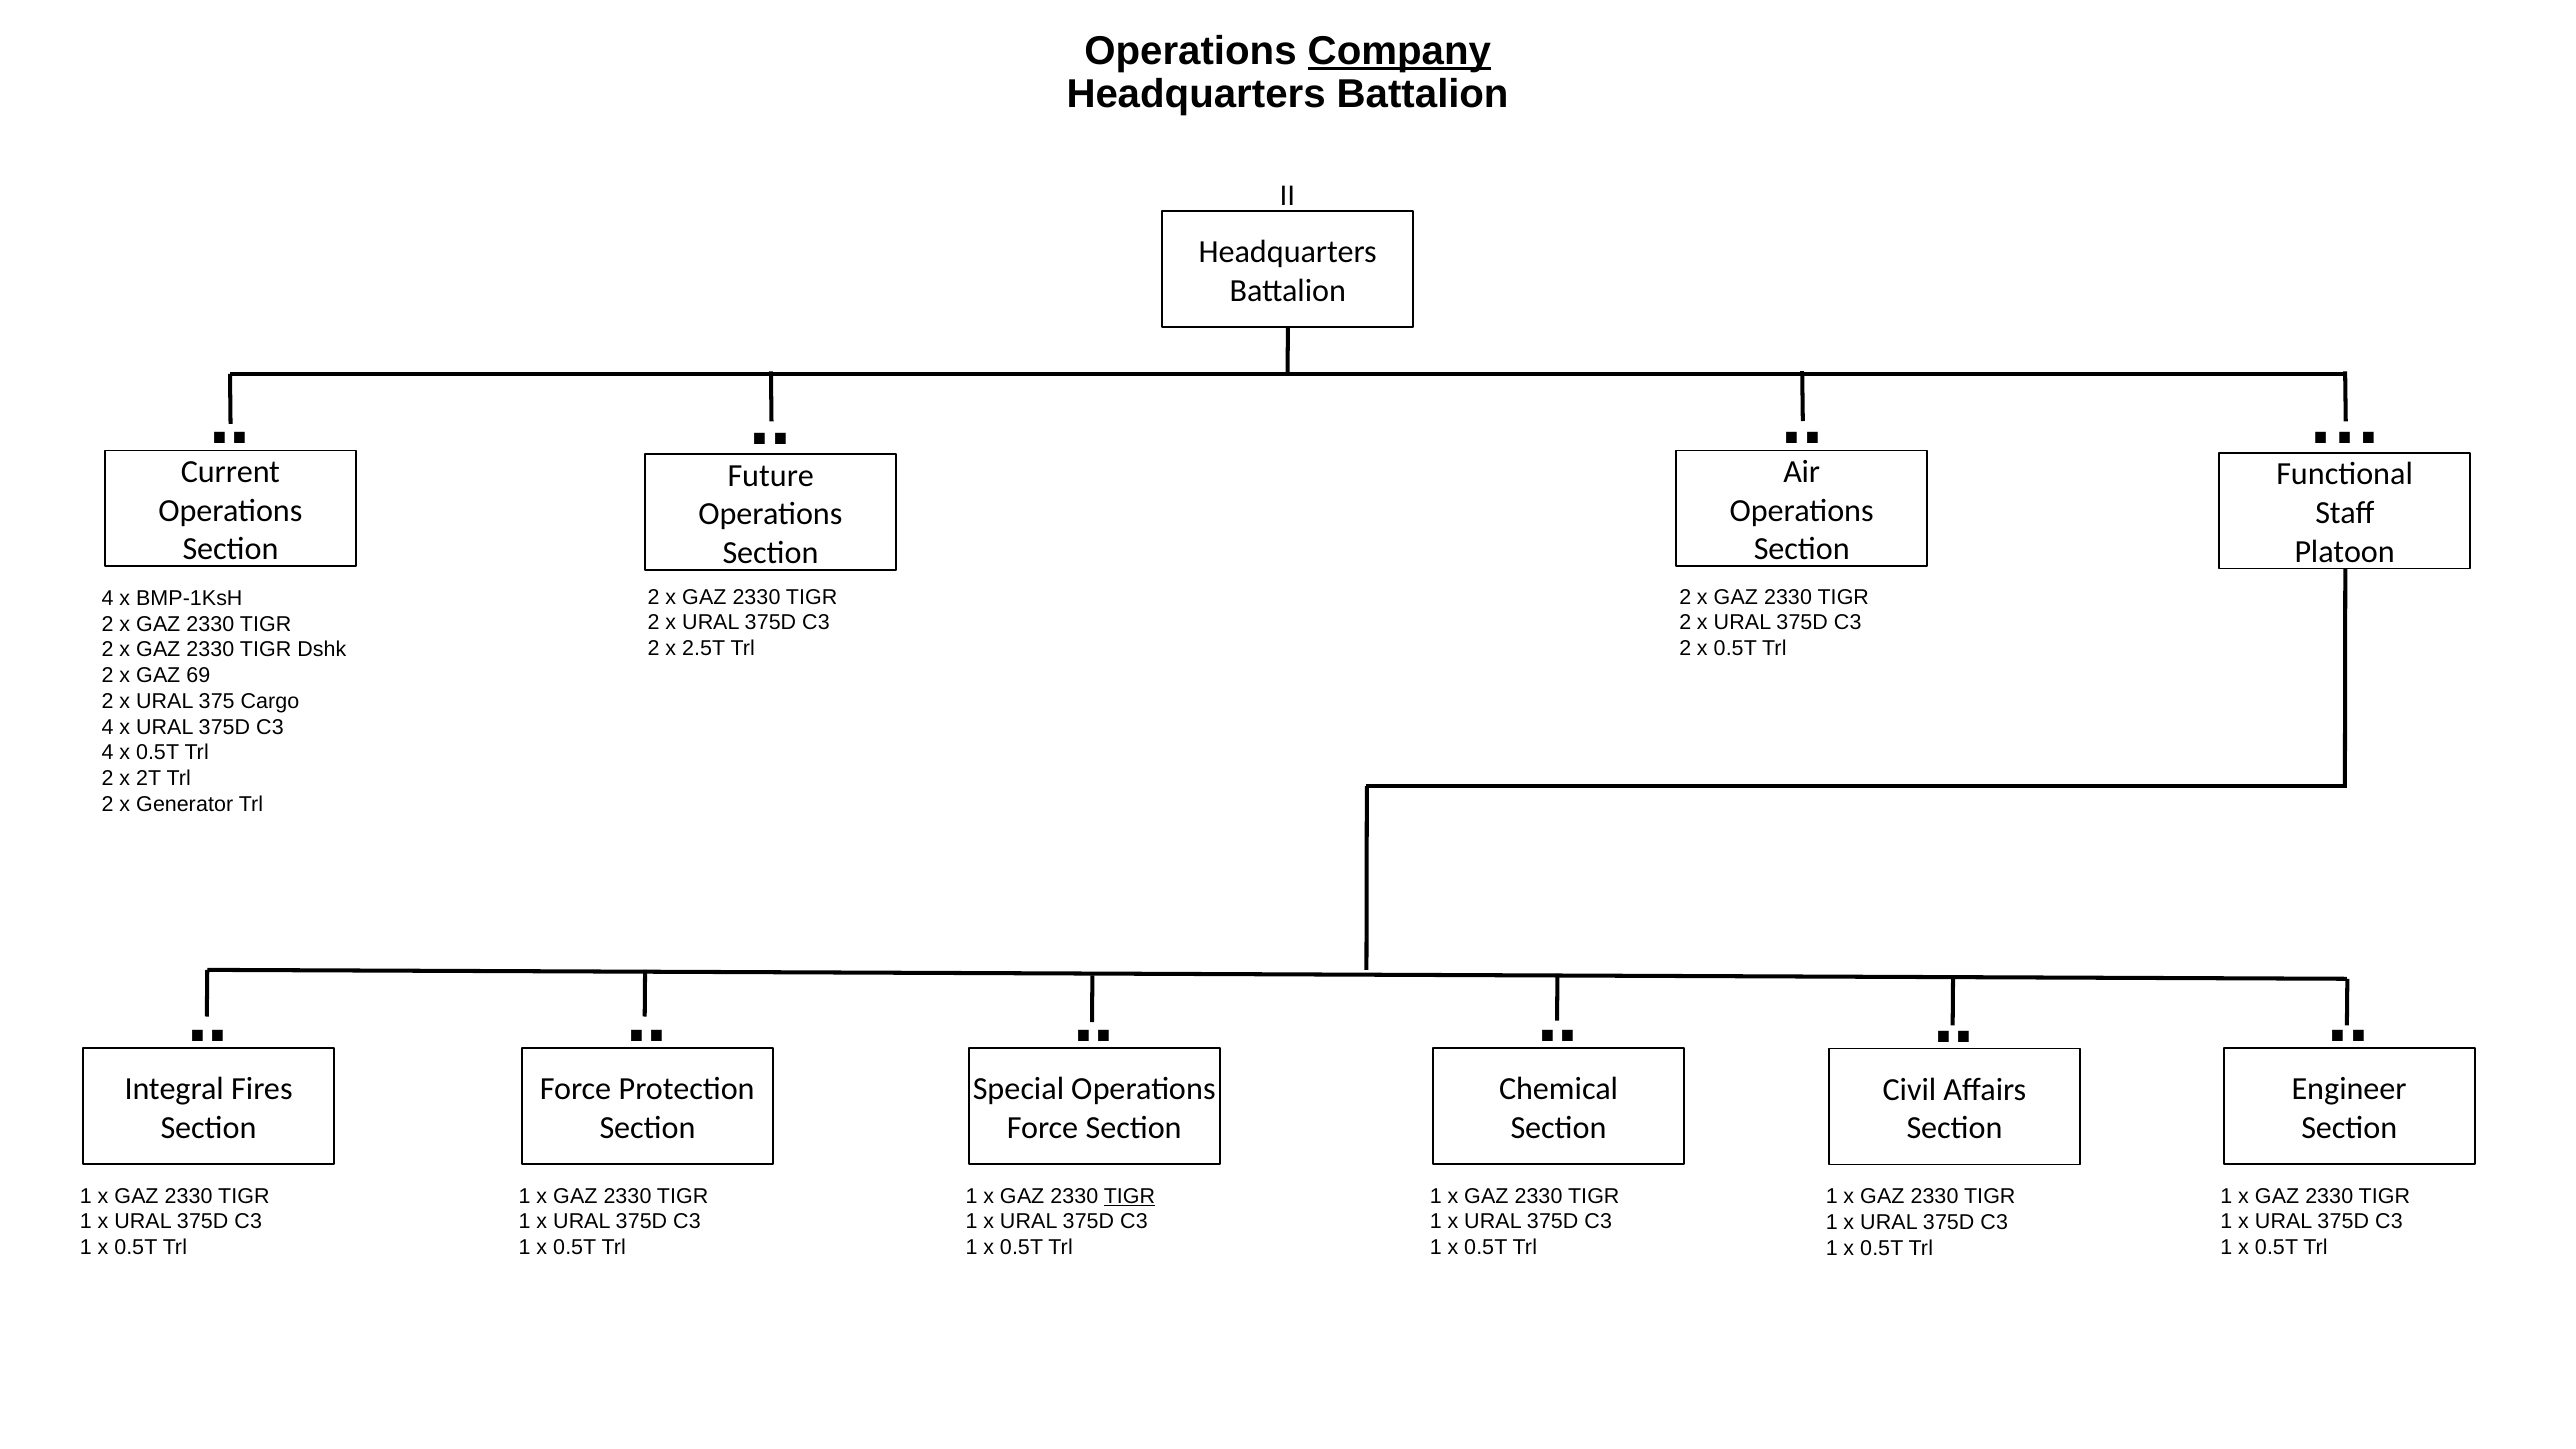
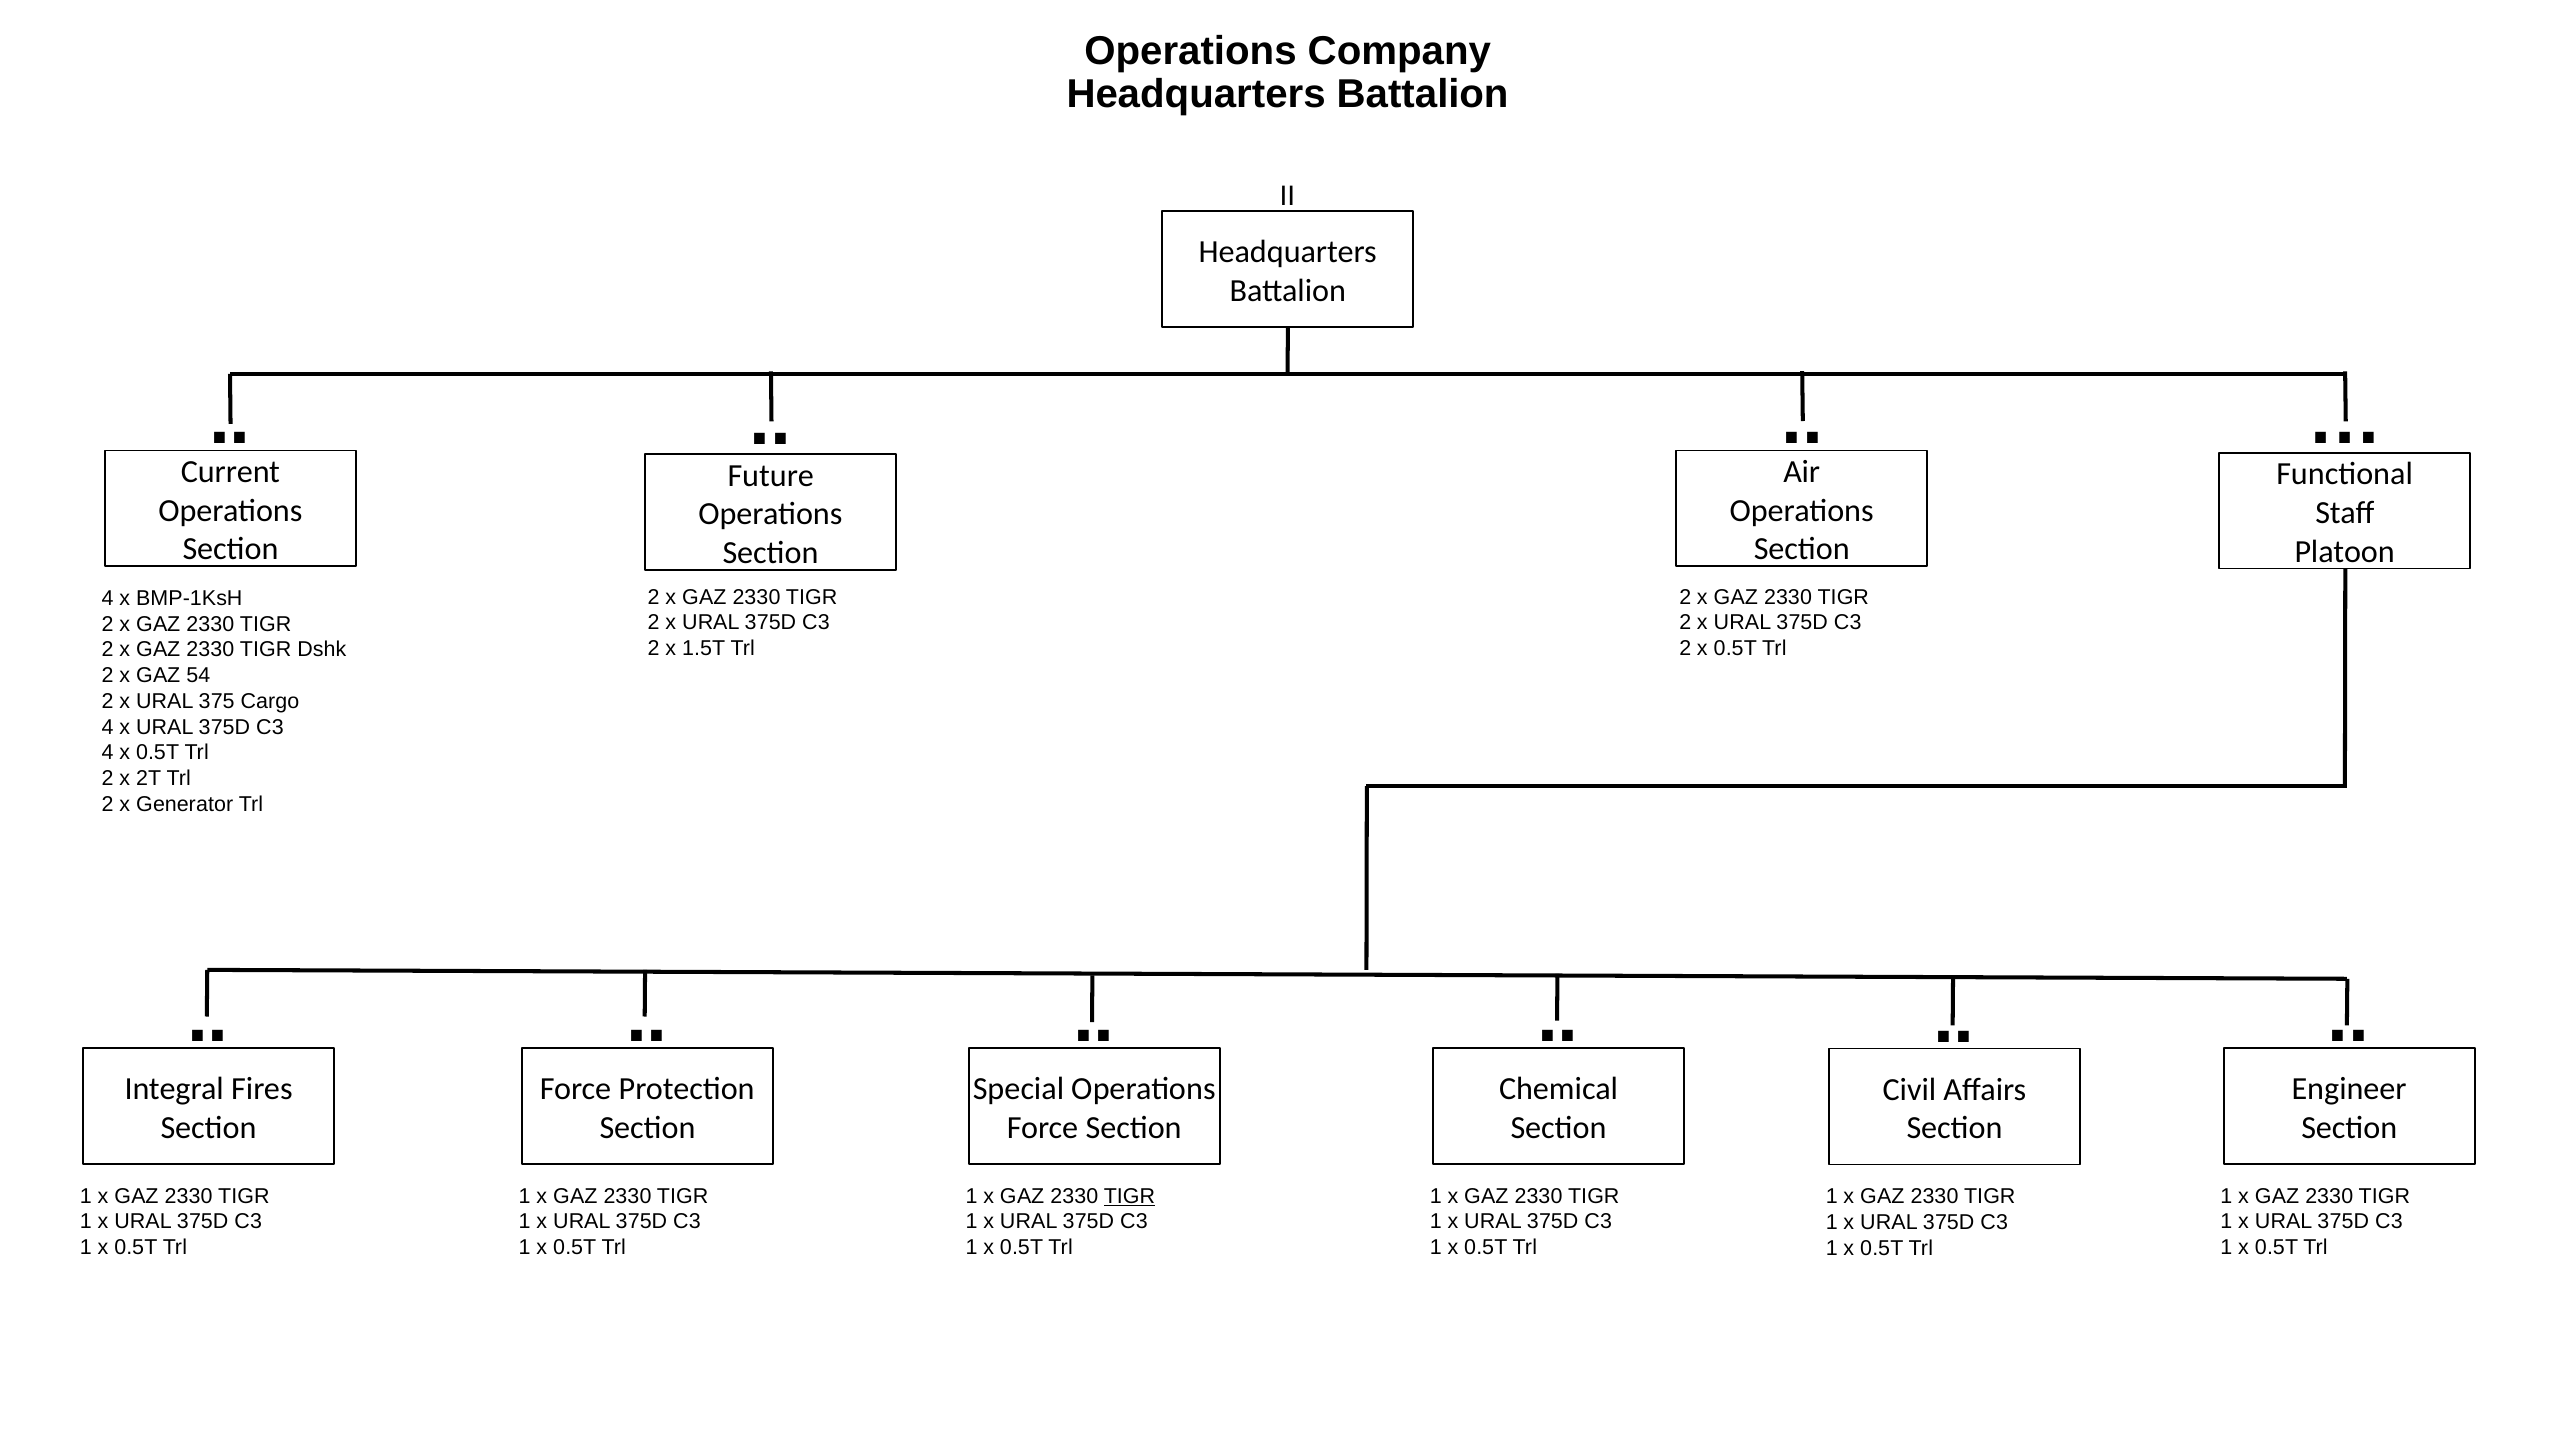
Company underline: present -> none
2.5T: 2.5T -> 1.5T
69: 69 -> 54
